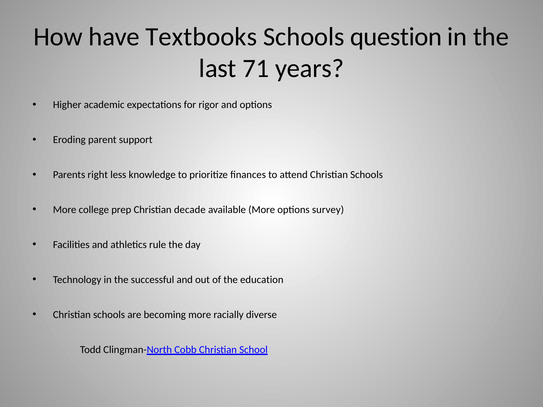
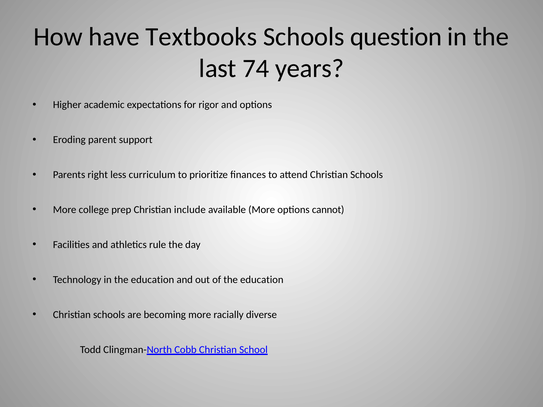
71: 71 -> 74
knowledge: knowledge -> curriculum
decade: decade -> include
survey: survey -> cannot
in the successful: successful -> education
